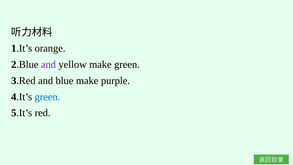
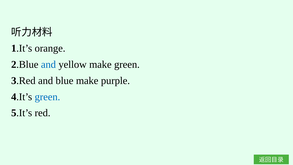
and at (48, 64) colour: purple -> blue
